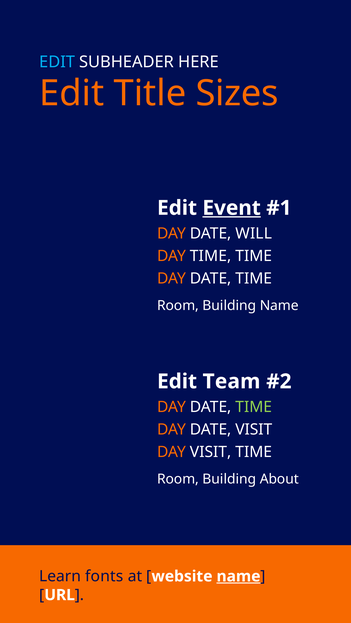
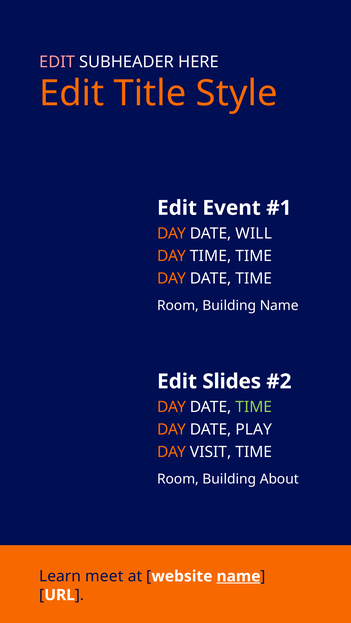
EDIT at (57, 62) colour: light blue -> pink
Sizes: Sizes -> Style
Event underline: present -> none
Team: Team -> Slides
DATE VISIT: VISIT -> PLAY
fonts: fonts -> meet
